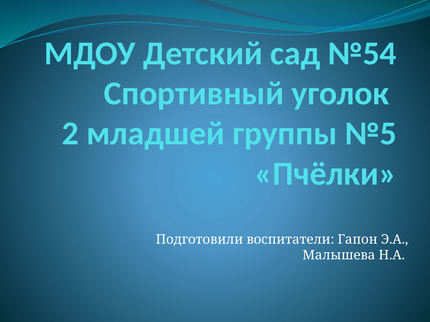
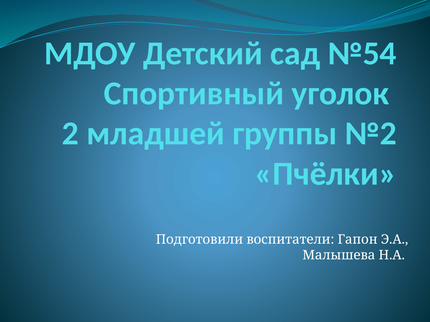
№5: №5 -> №2
